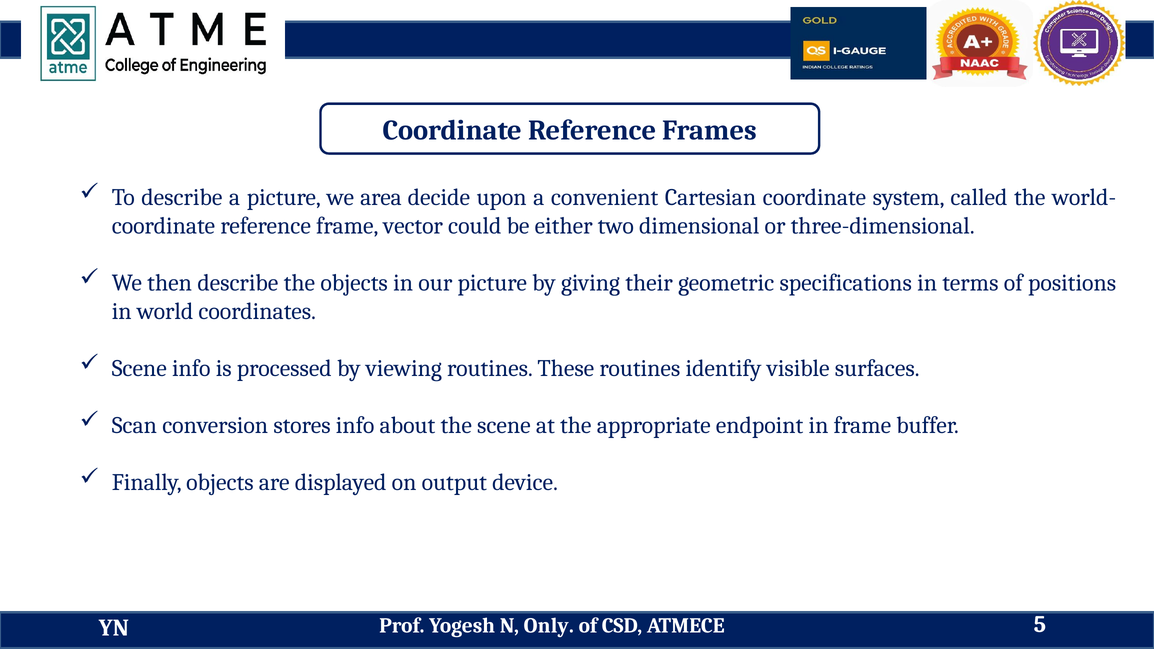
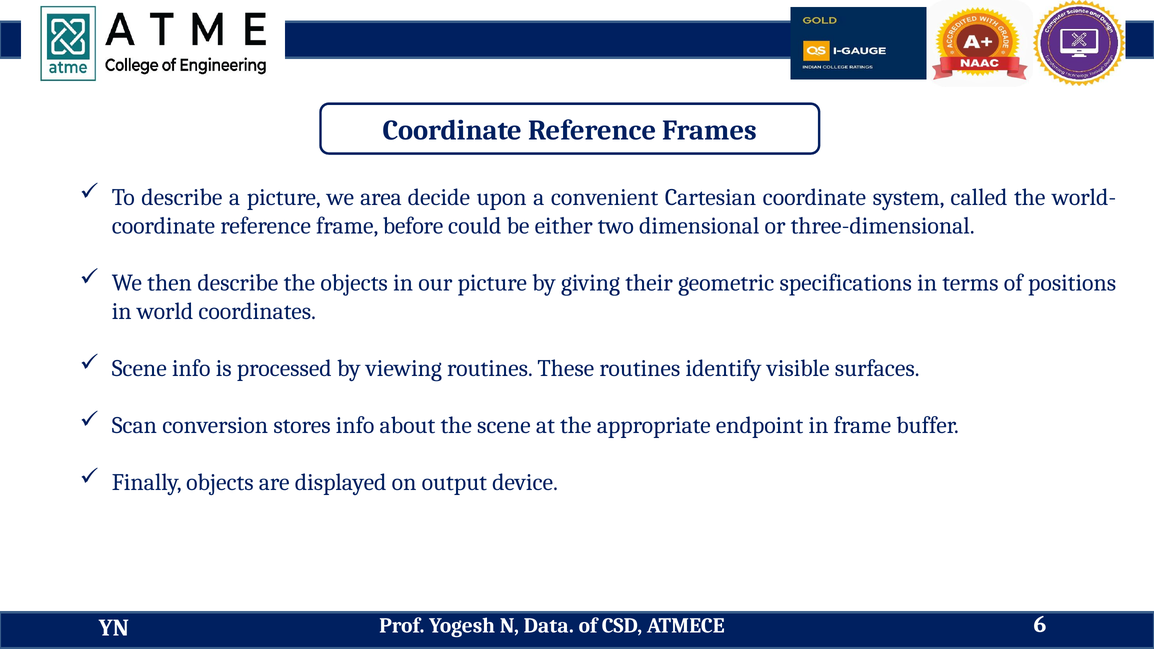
vector: vector -> before
Only: Only -> Data
5: 5 -> 6
